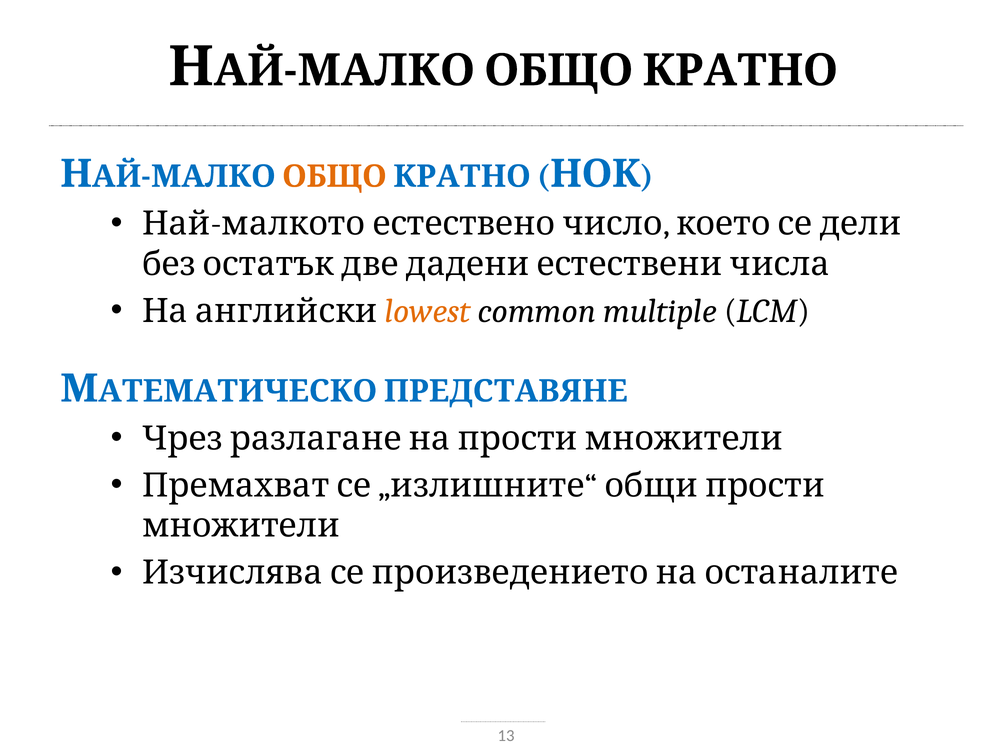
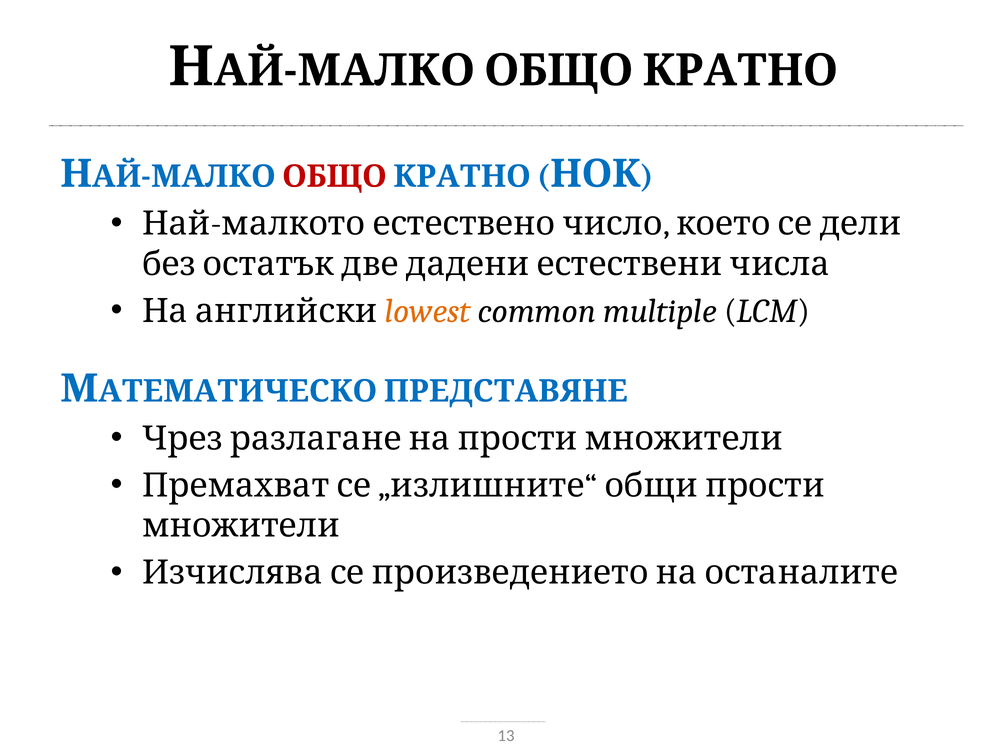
ОБЩО at (334, 176) colour: orange -> red
